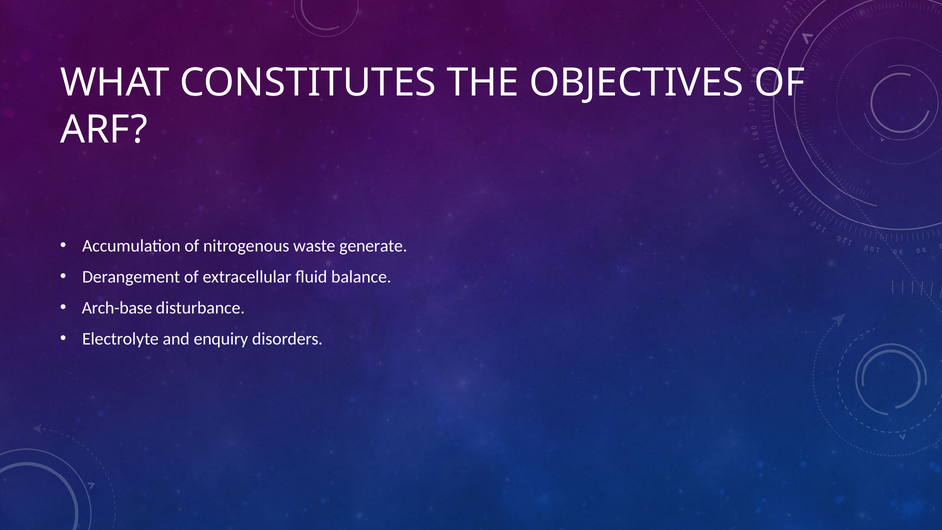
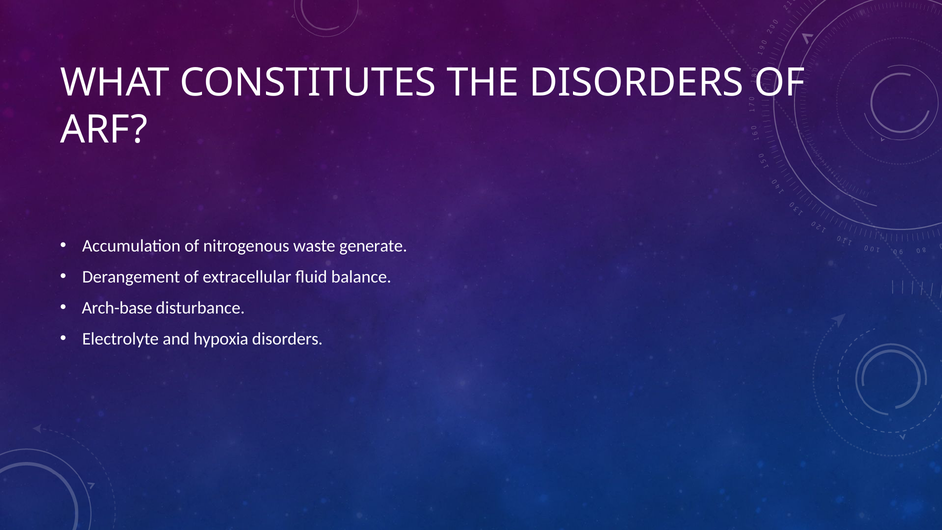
THE OBJECTIVES: OBJECTIVES -> DISORDERS
enquiry: enquiry -> hypoxia
